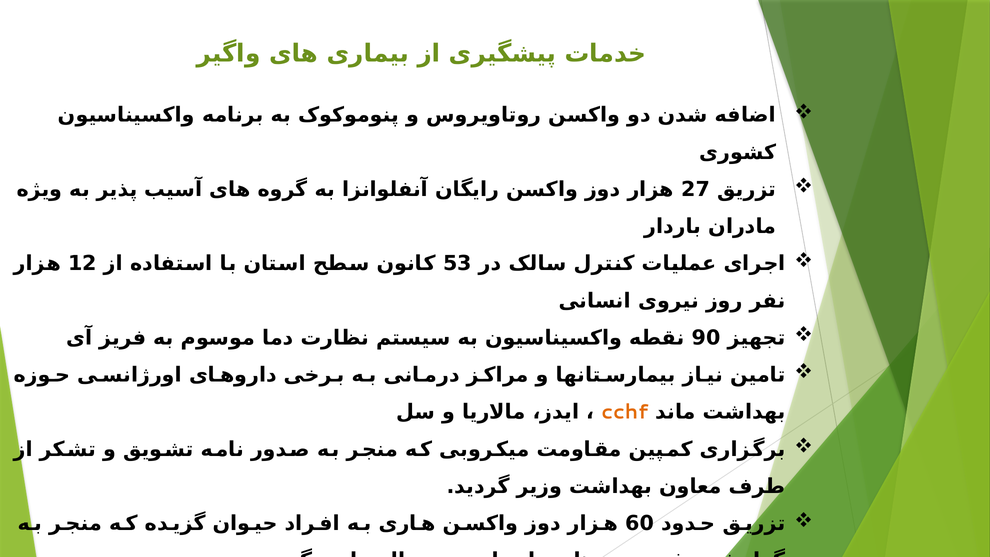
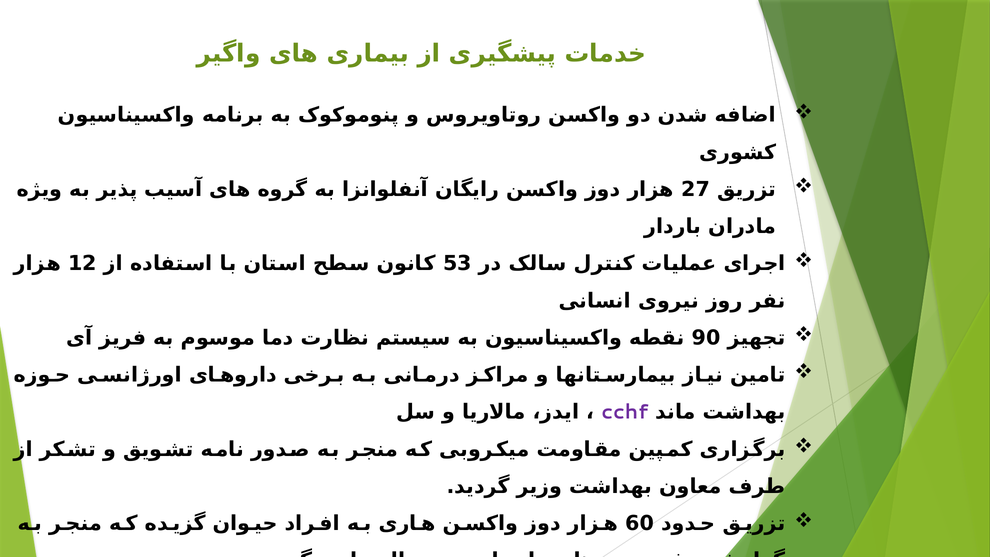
cchf colour: orange -> purple
